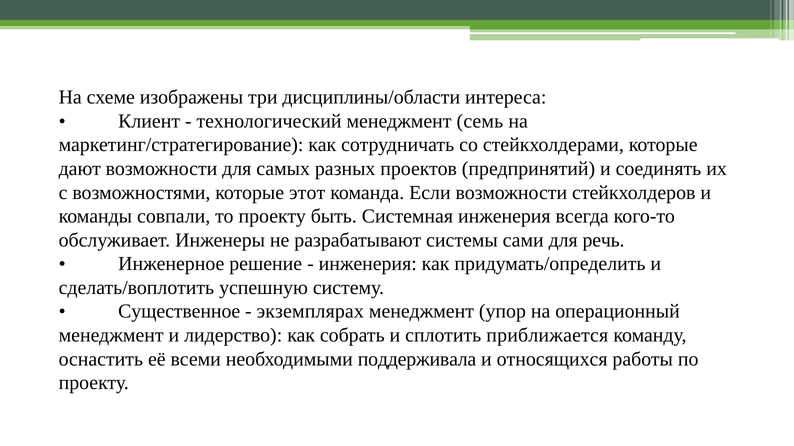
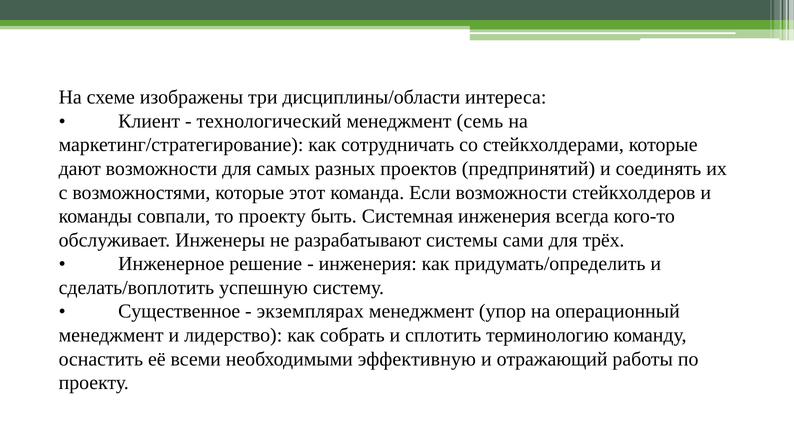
речь: речь -> трёх
приближается: приближается -> терминологию
поддерживала: поддерживала -> эффективную
относящихся: относящихся -> отражающий
